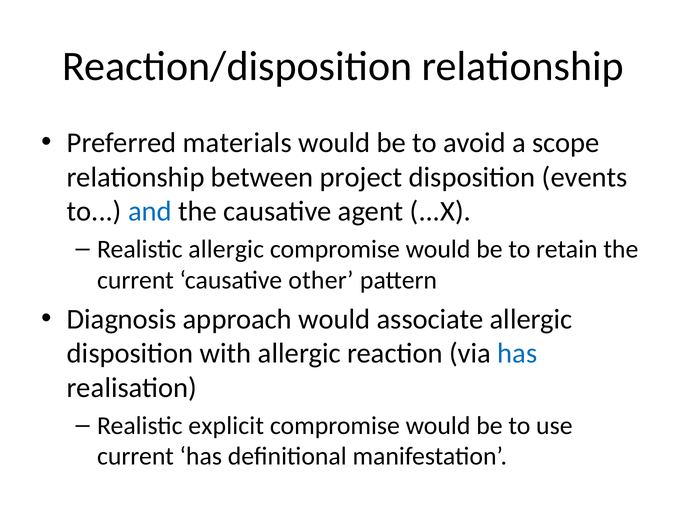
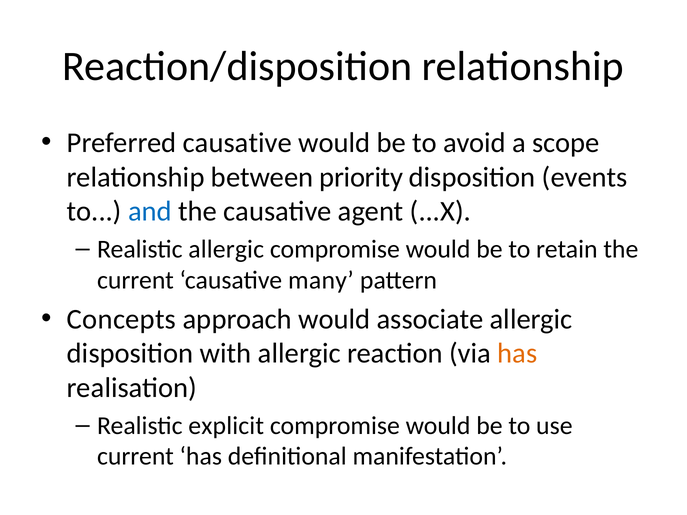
Preferred materials: materials -> causative
project: project -> priority
other: other -> many
Diagnosis: Diagnosis -> Concepts
has at (517, 354) colour: blue -> orange
